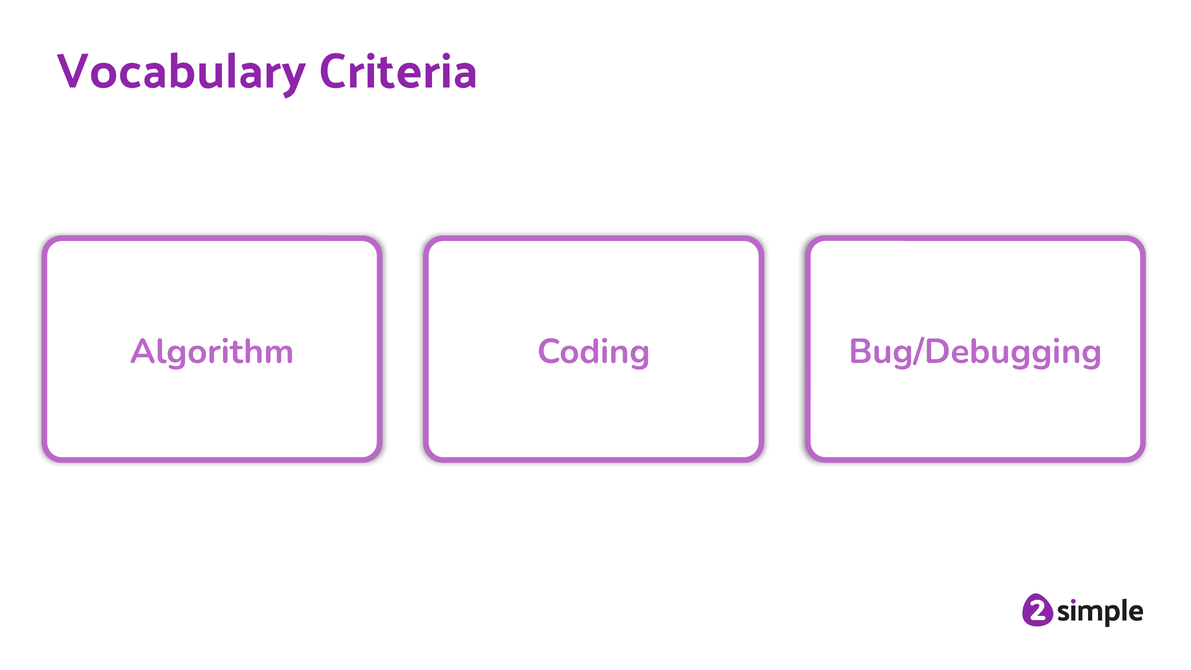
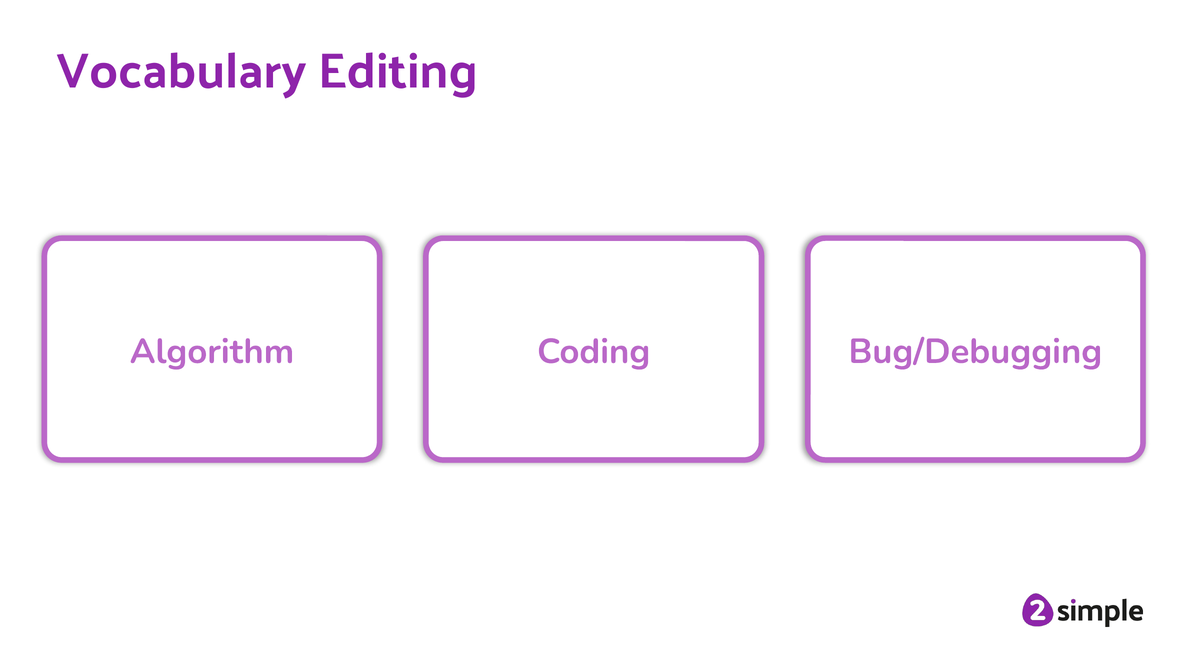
Criteria: Criteria -> Editing
